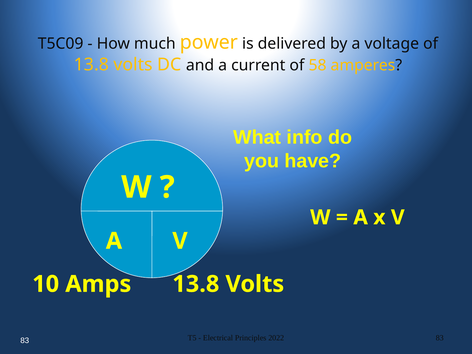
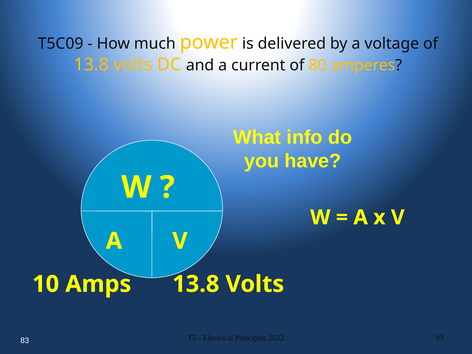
58: 58 -> 80
